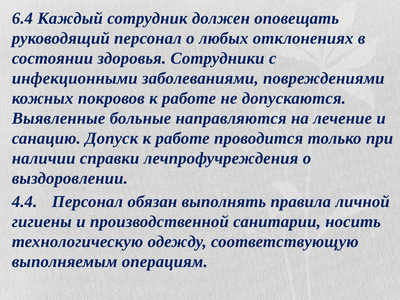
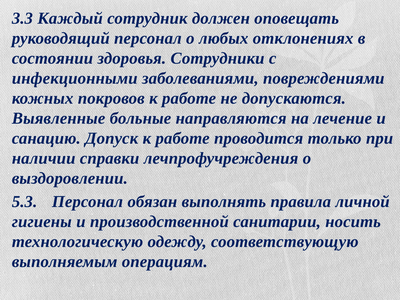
6.4: 6.4 -> 3.3
4.4: 4.4 -> 5.3
